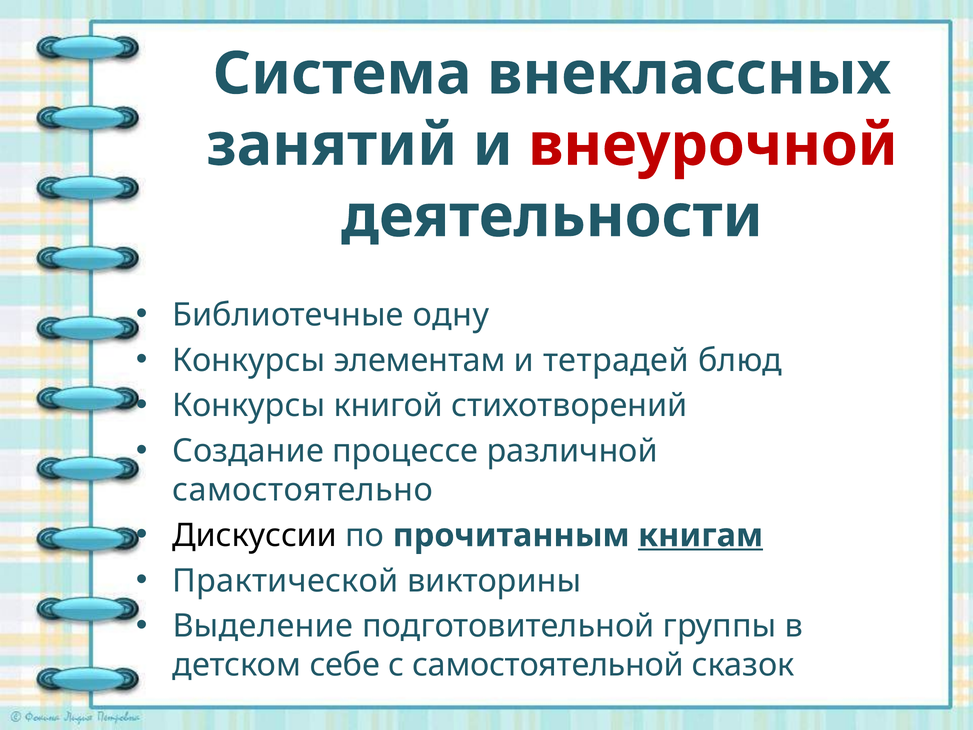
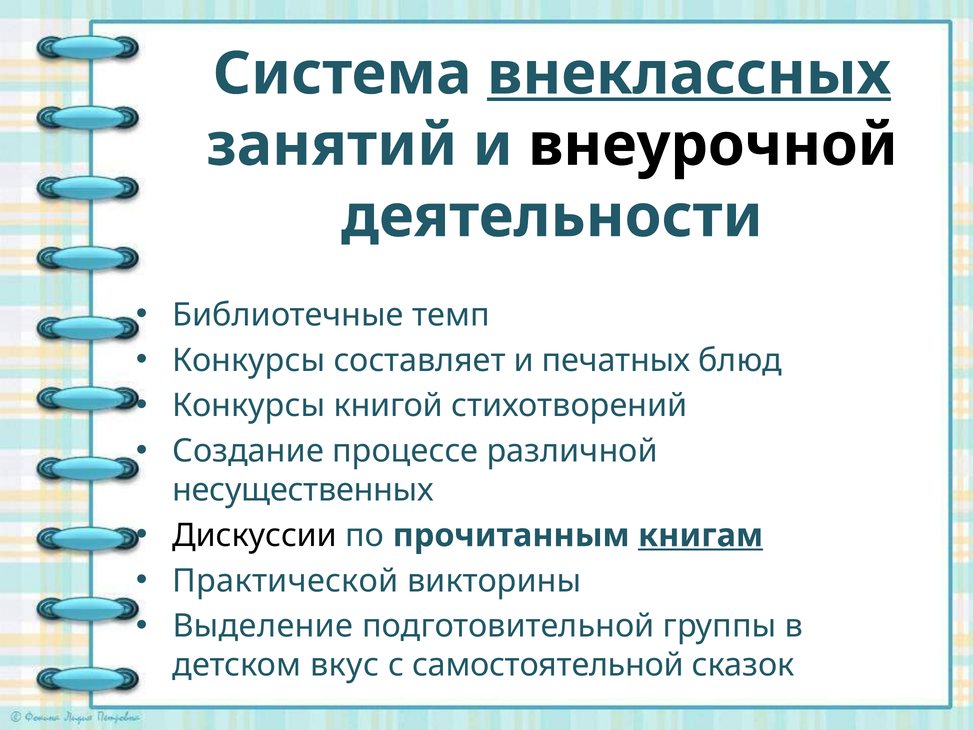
внеклассных underline: none -> present
внеурочной colour: red -> black
одну: одну -> темп
элементам: элементам -> составляет
тетрадей: тетрадей -> печатных
самостоятельно: самостоятельно -> несущественных
себе: себе -> вкус
